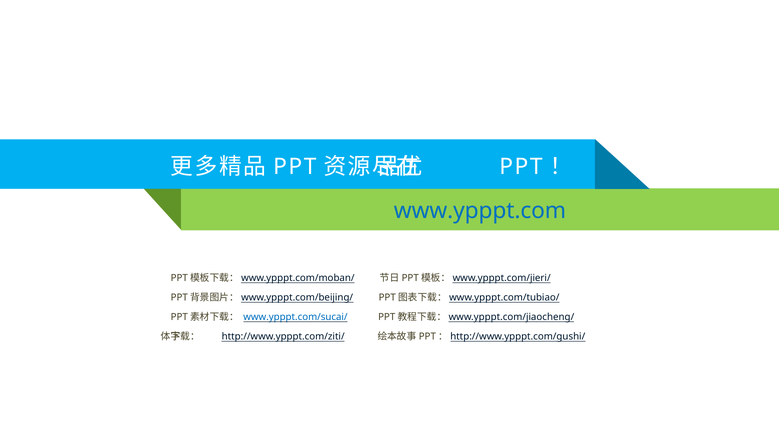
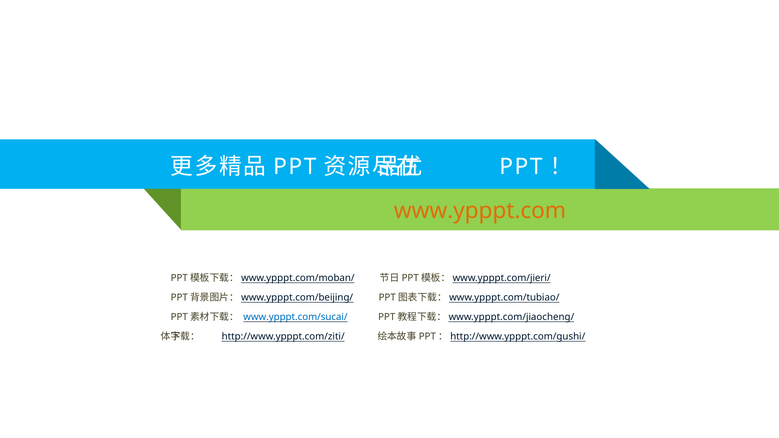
www.ypppt.com colour: blue -> orange
